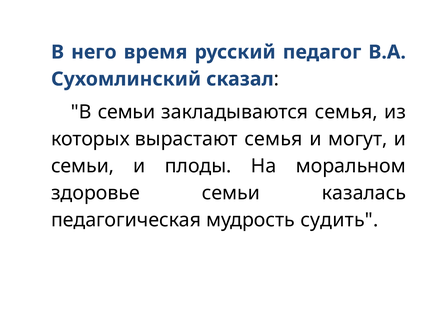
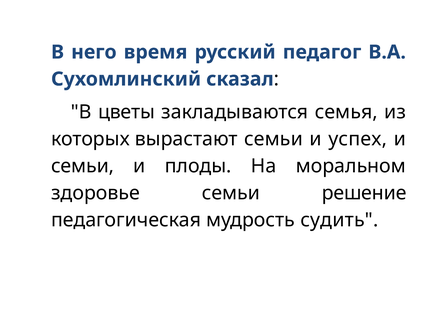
В семьи: семьи -> цветы
вырастают семья: семья -> семьи
могут: могут -> успех
казалась: казалась -> решение
